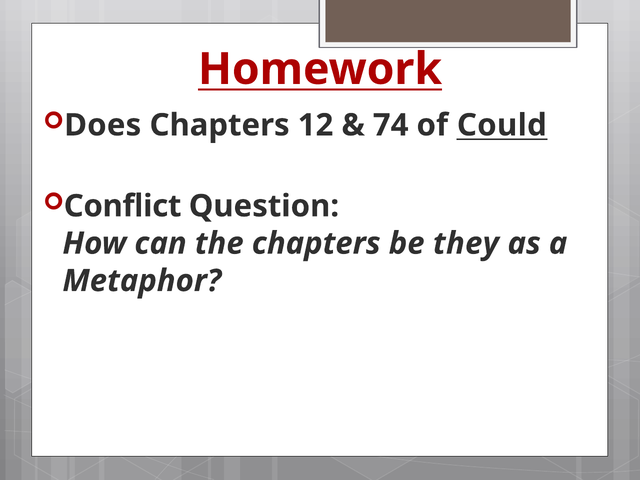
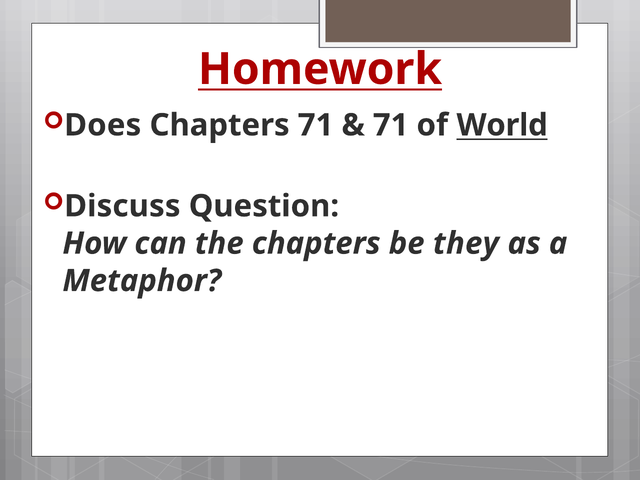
Chapters 12: 12 -> 71
74 at (391, 125): 74 -> 71
Could: Could -> World
Conflict: Conflict -> Discuss
